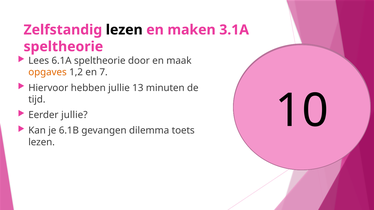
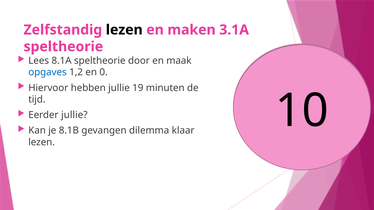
6.1A: 6.1A -> 8.1A
opgaves colour: orange -> blue
7: 7 -> 0
13: 13 -> 19
6.1B: 6.1B -> 8.1B
toets: toets -> klaar
